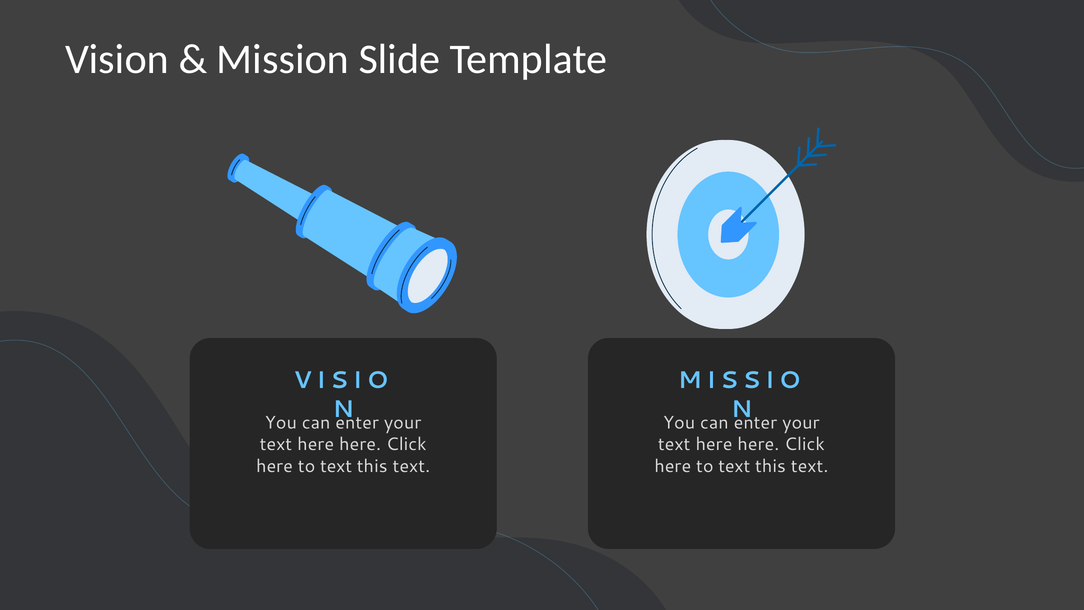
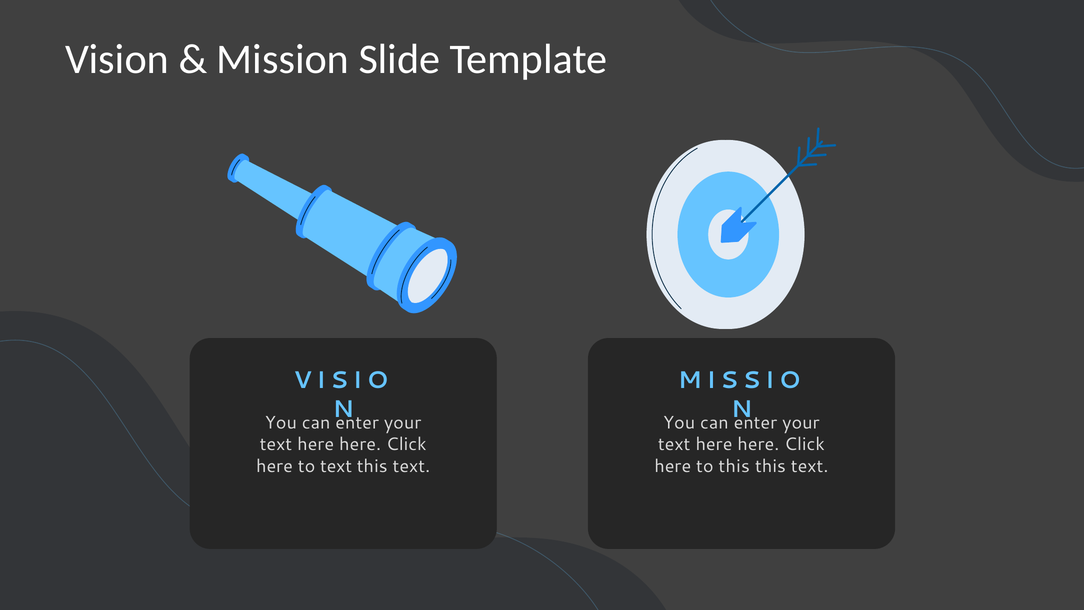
text at (734, 466): text -> this
